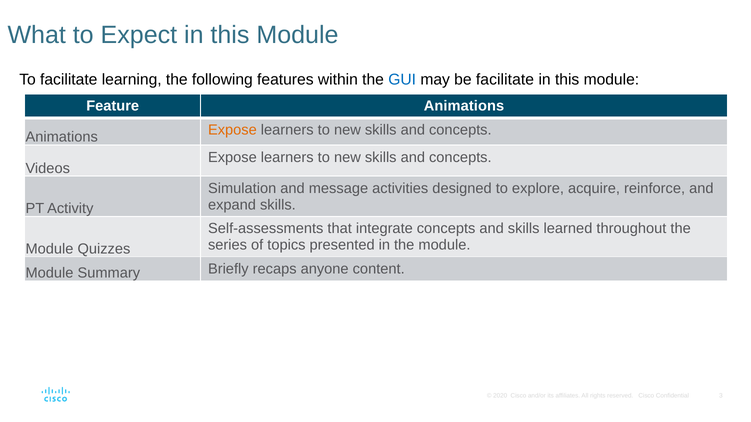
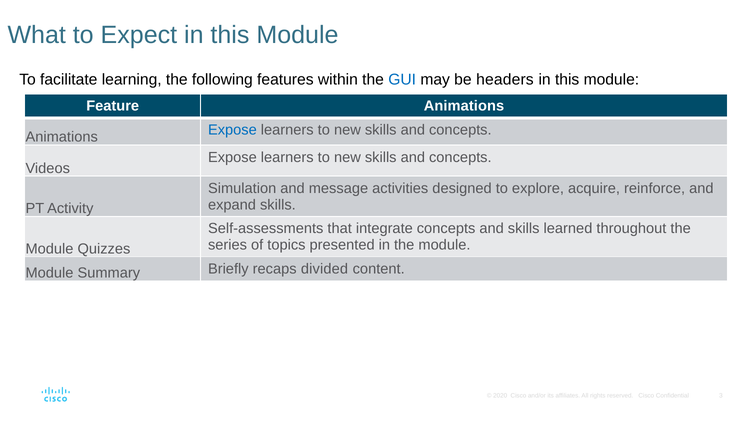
be facilitate: facilitate -> headers
Expose at (232, 130) colour: orange -> blue
anyone: anyone -> divided
